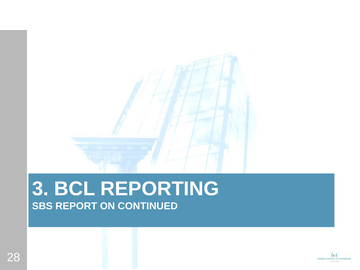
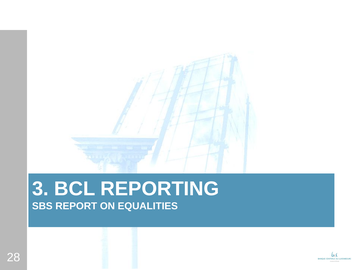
CONTINUED: CONTINUED -> EQUALITIES
